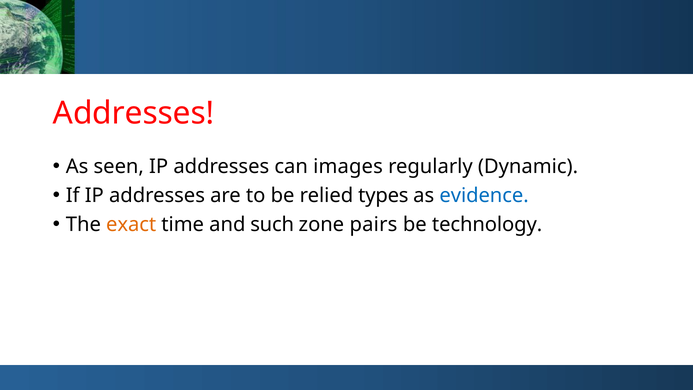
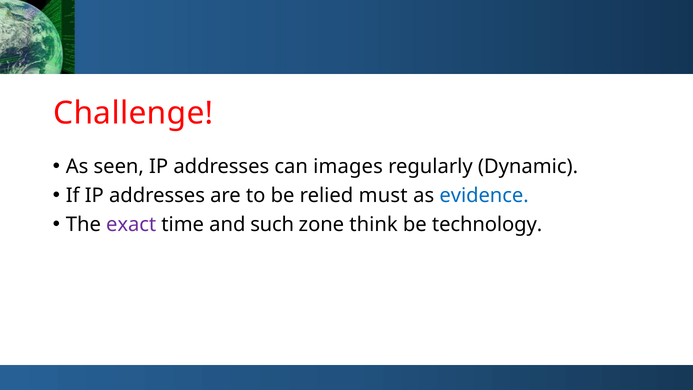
Addresses at (133, 113): Addresses -> Challenge
types: types -> must
exact colour: orange -> purple
pairs: pairs -> think
